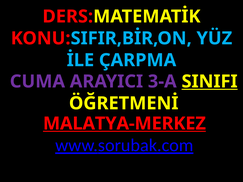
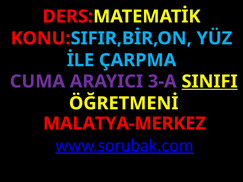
MALATYA-MERKEZ underline: present -> none
